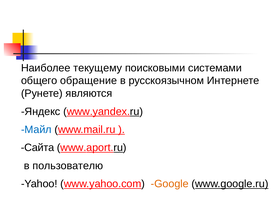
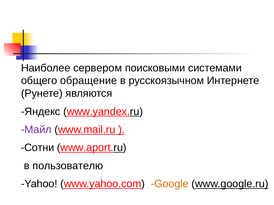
текущему: текущему -> сервером
Майл colour: blue -> purple
Сайта: Сайта -> Сотни
